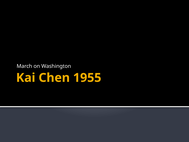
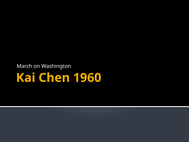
1955: 1955 -> 1960
